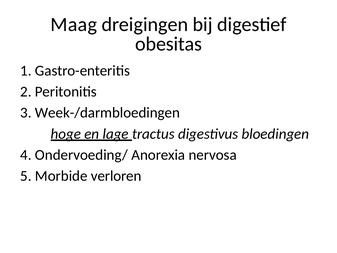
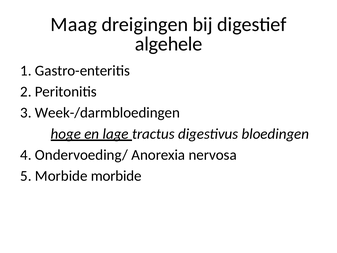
obesitas: obesitas -> algehele
Morbide verloren: verloren -> morbide
